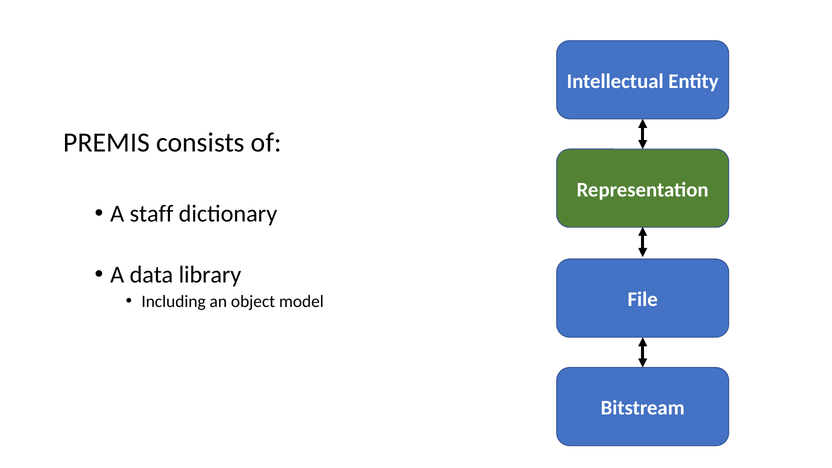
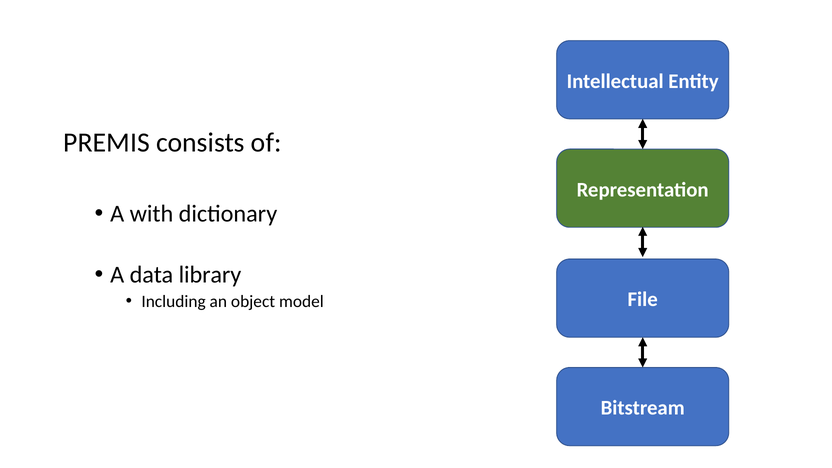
staff: staff -> with
